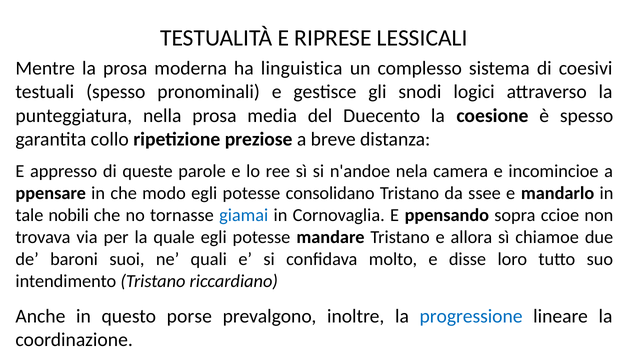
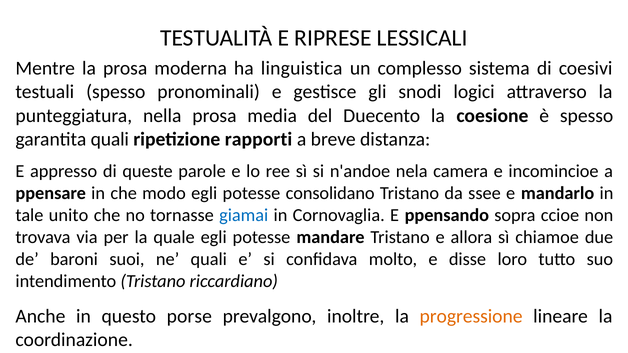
garantita collo: collo -> quali
preziose: preziose -> rapporti
nobili: nobili -> unito
progressione colour: blue -> orange
